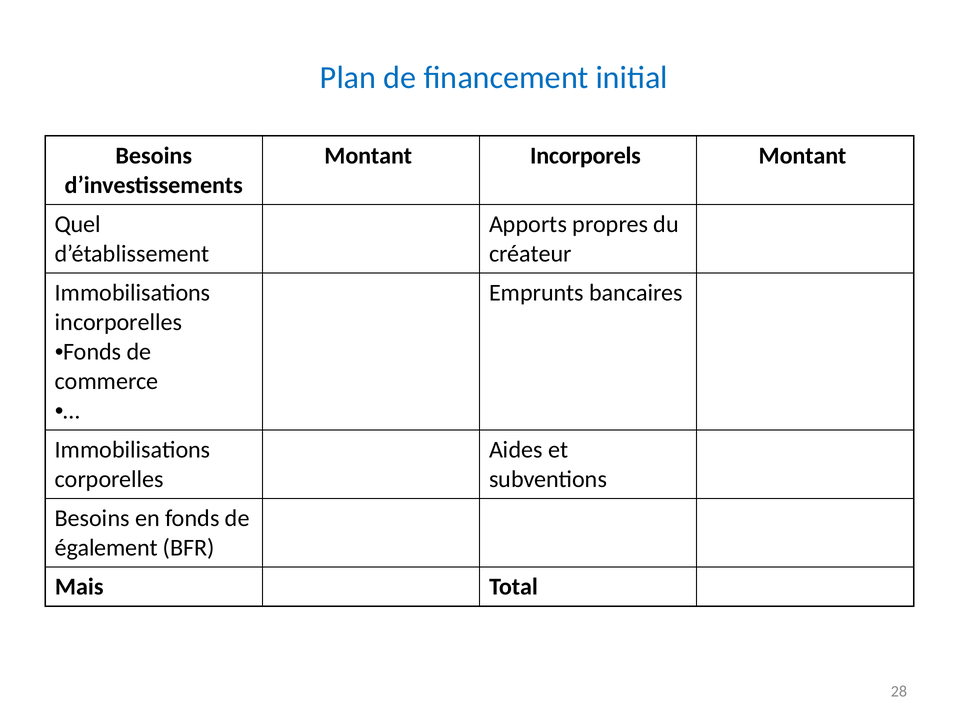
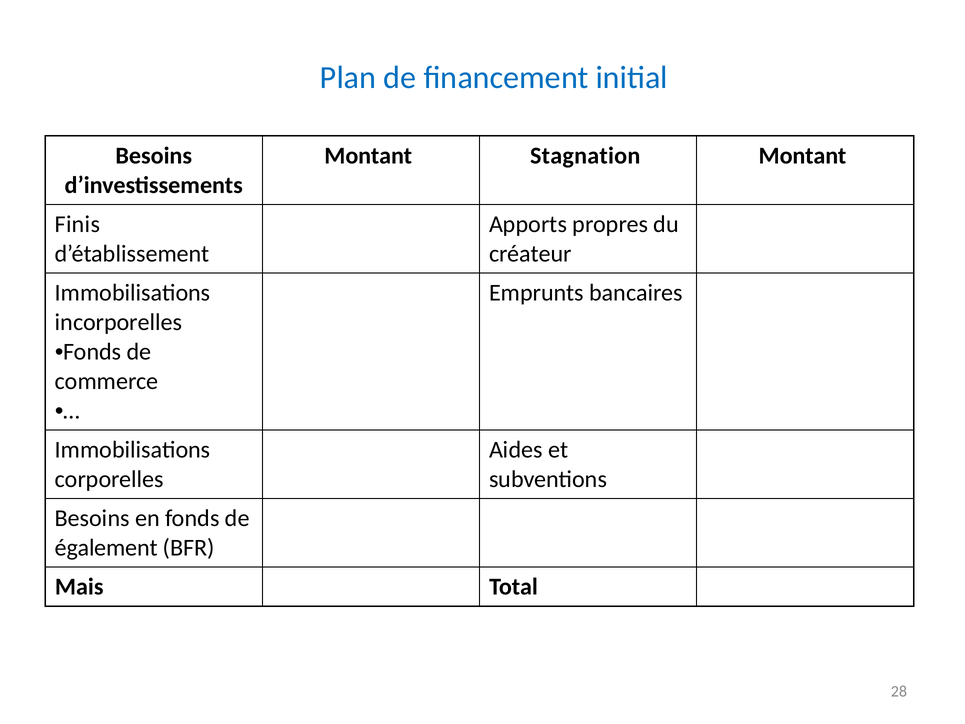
Incorporels: Incorporels -> Stagnation
Quel: Quel -> Finis
